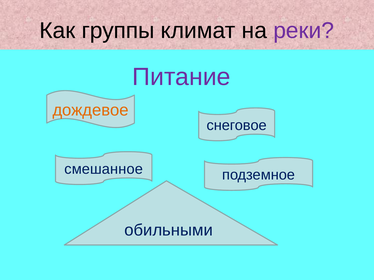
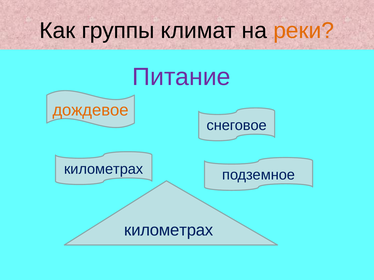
реки colour: purple -> orange
смешанное at (104, 169): смешанное -> километрах
обильными at (169, 231): обильными -> километрах
